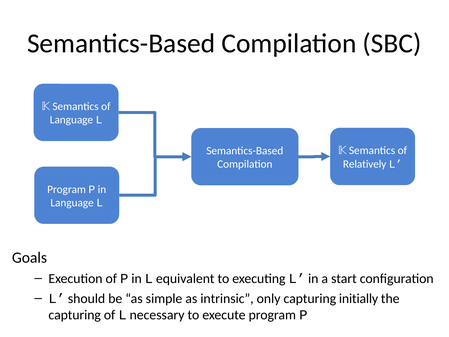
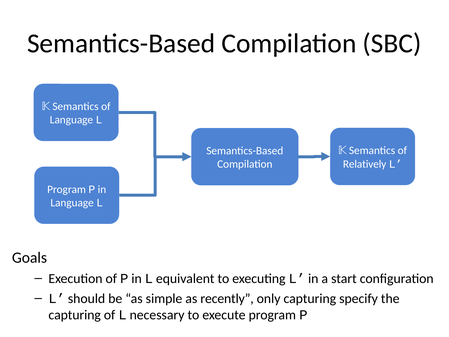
intrinsic: intrinsic -> recently
initially: initially -> specify
